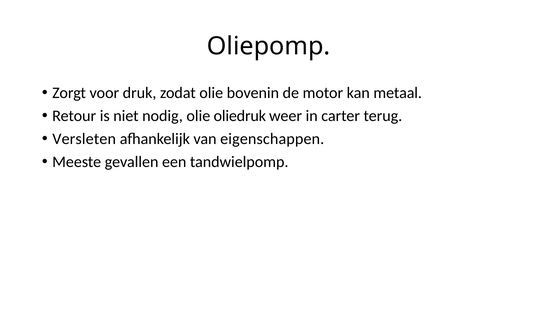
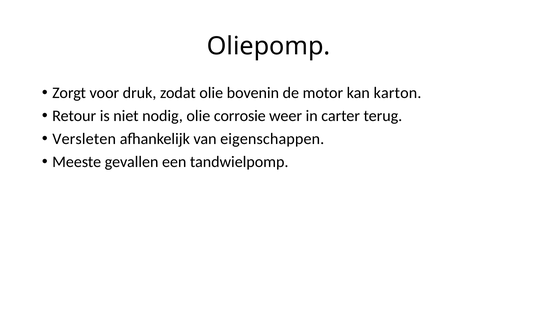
metaal: metaal -> karton
oliedruk: oliedruk -> corrosie
